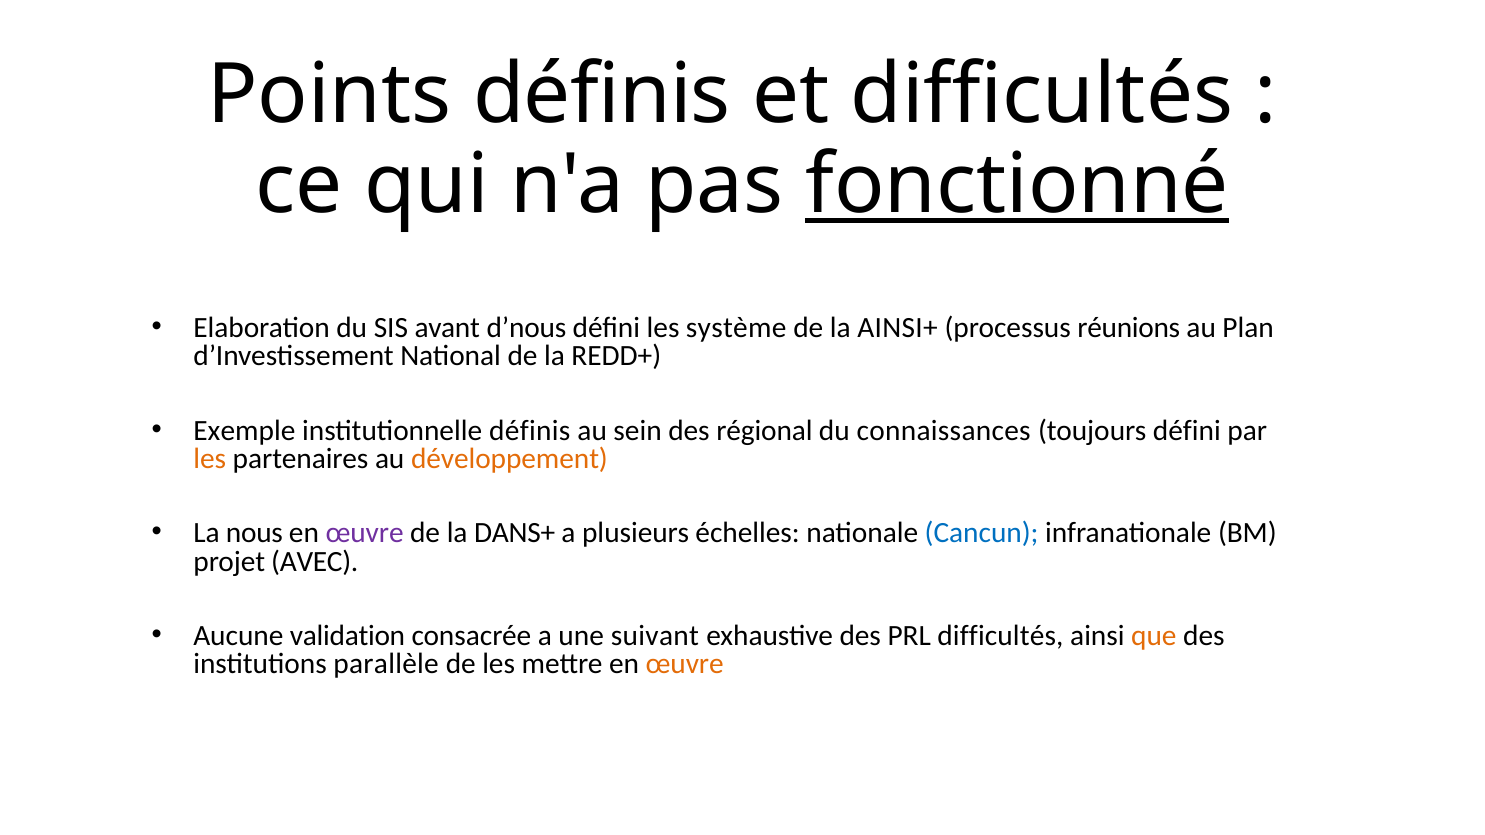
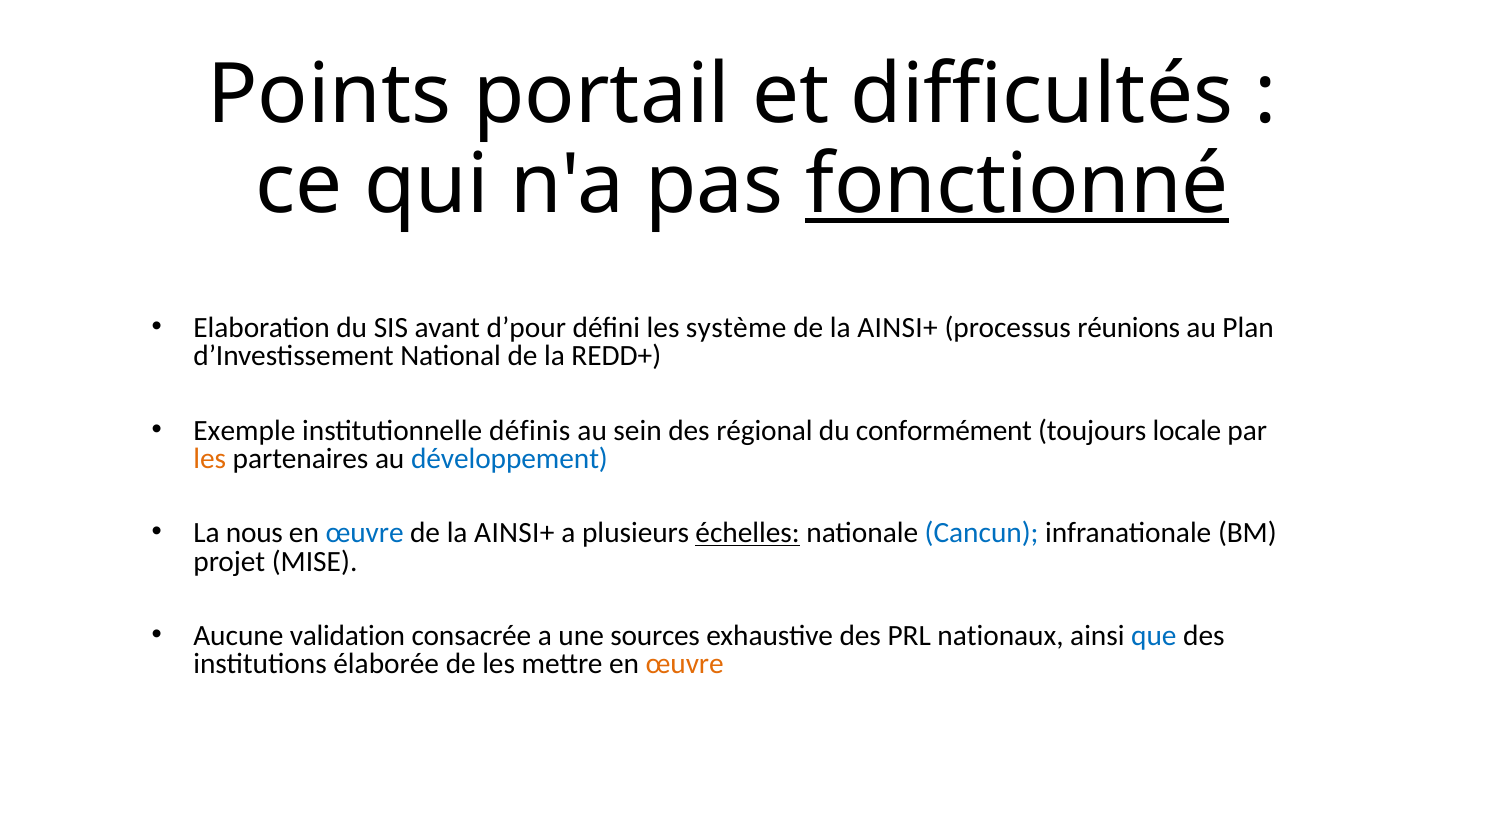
Points définis: définis -> portail
d’nous: d’nous -> d’pour
connaissances: connaissances -> conformément
toujours défini: défini -> locale
développement colour: orange -> blue
œuvre at (365, 533) colour: purple -> blue
DANS+ at (515, 533): DANS+ -> AINSI+
échelles underline: none -> present
AVEC: AVEC -> MISE
suivant: suivant -> sources
PRL difficultés: difficultés -> nationaux
que colour: orange -> blue
parallèle: parallèle -> élaborée
